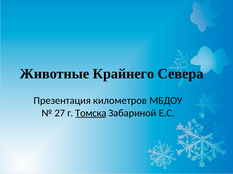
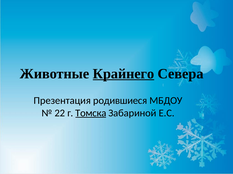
Крайнего underline: none -> present
километров: километров -> родившиеся
27: 27 -> 22
